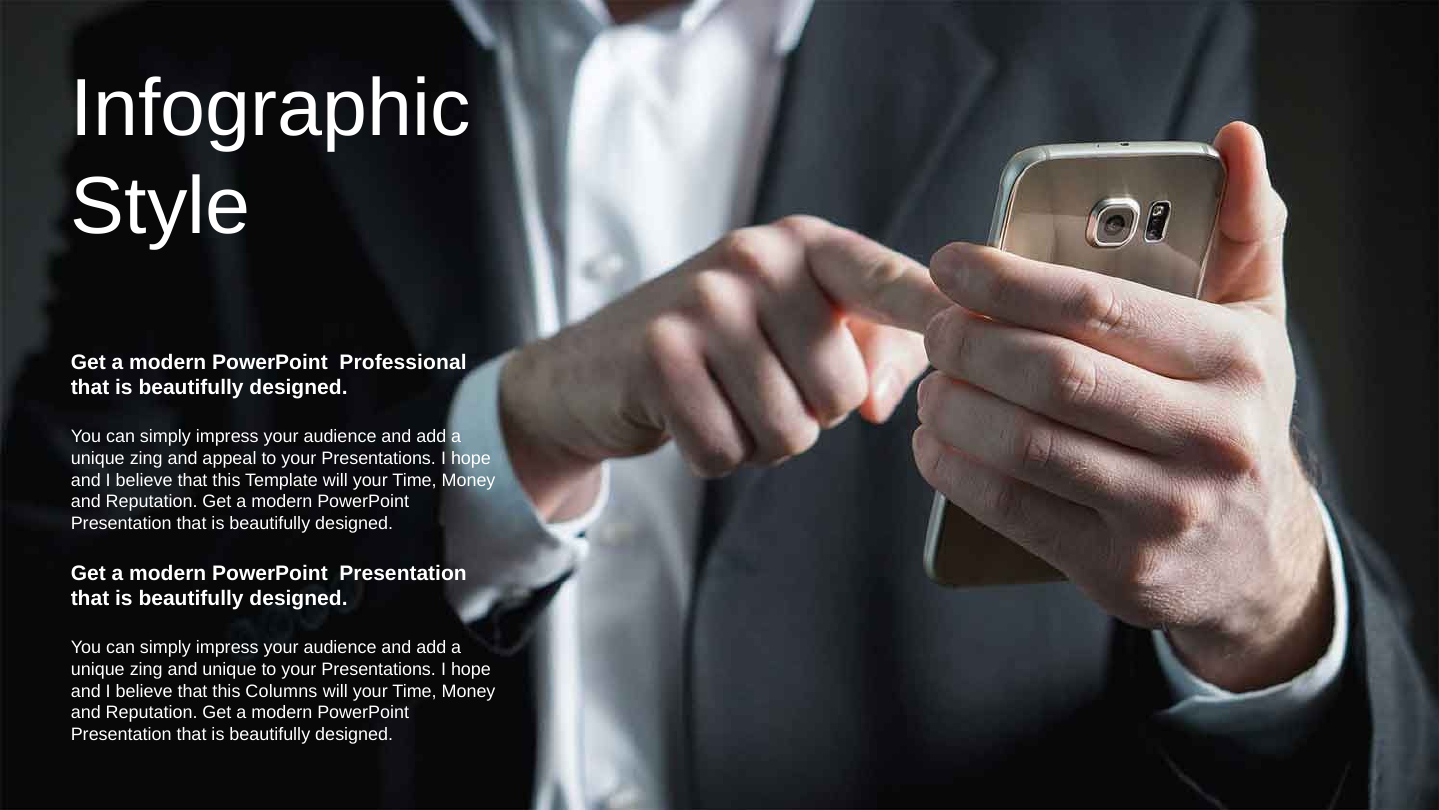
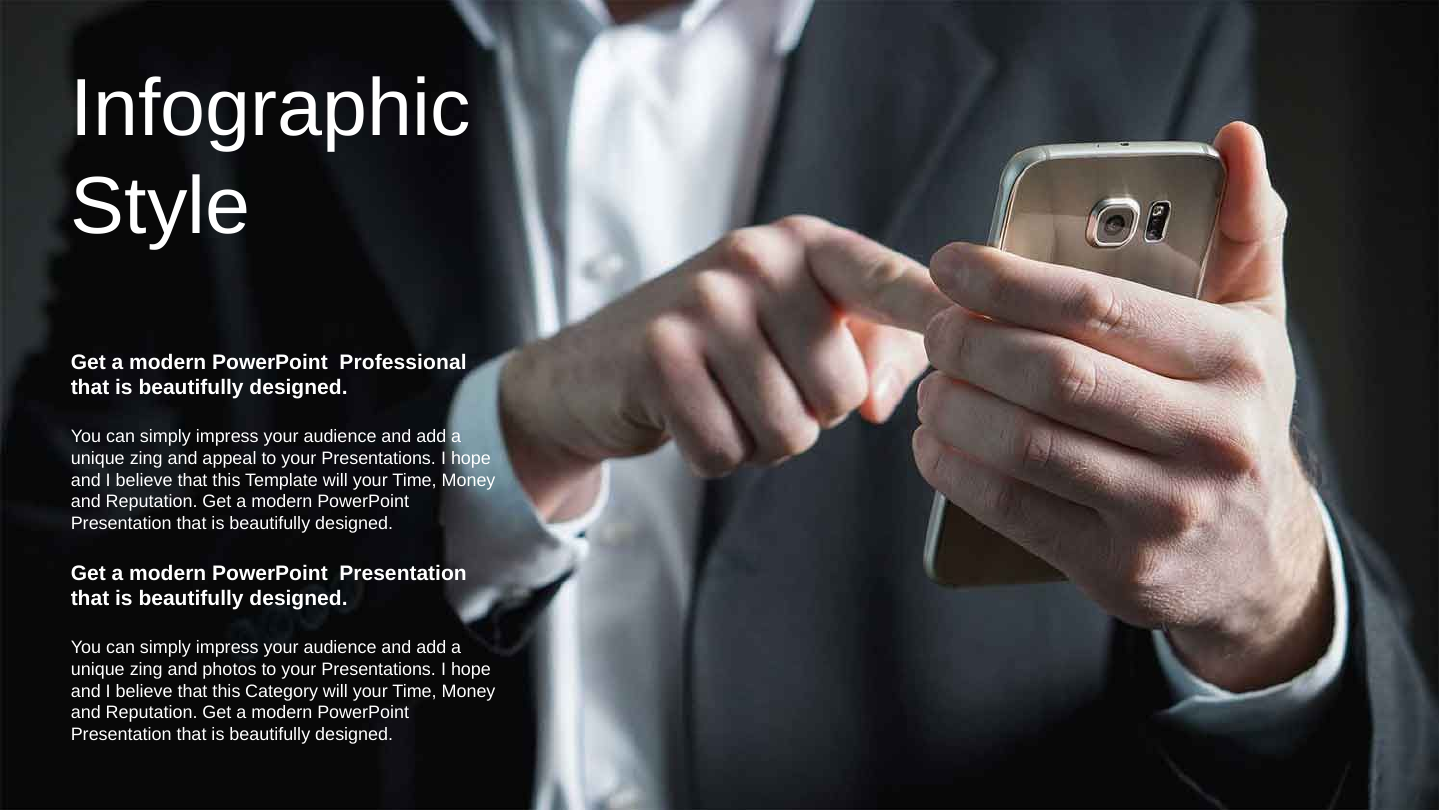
and unique: unique -> photos
Columns: Columns -> Category
